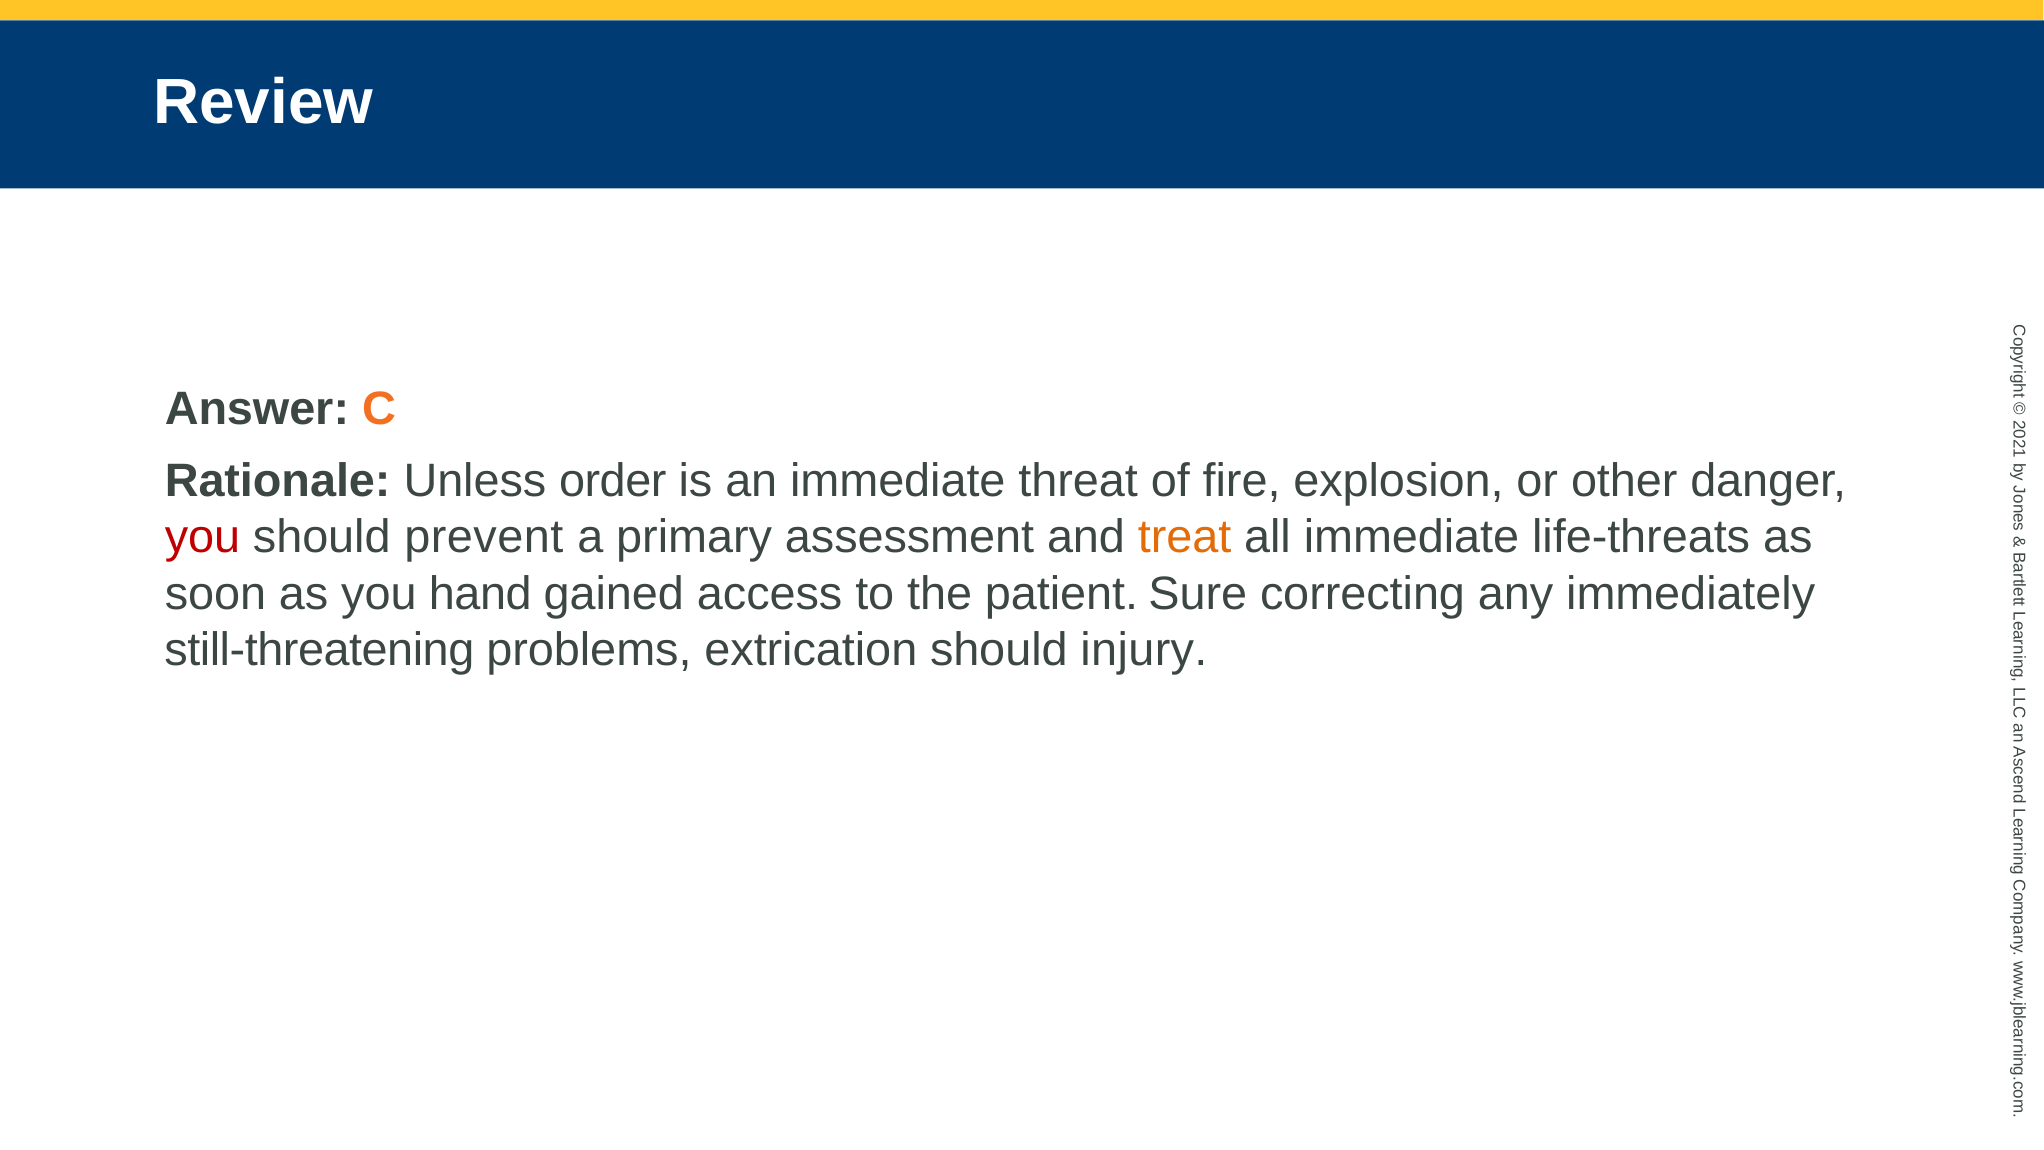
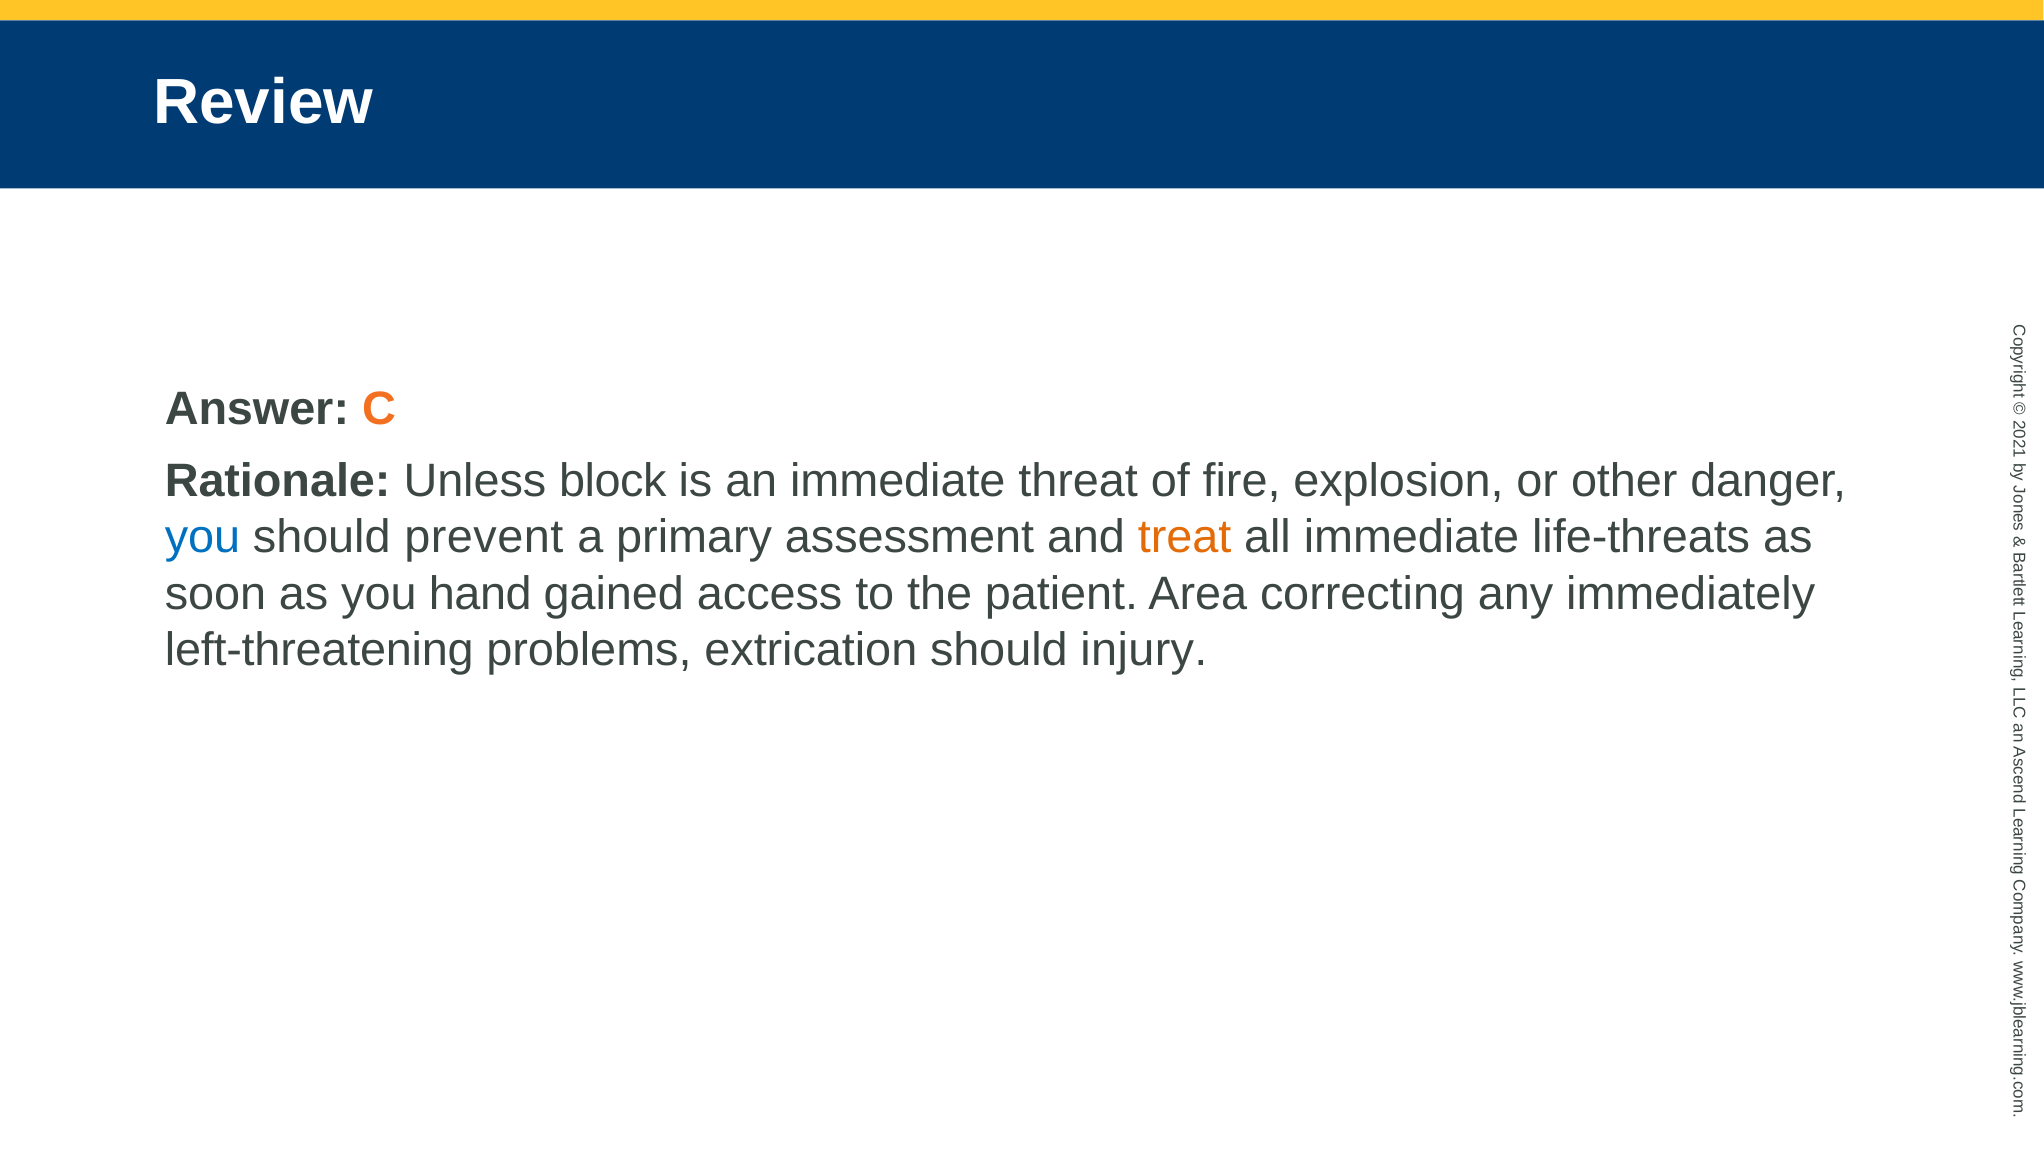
order: order -> block
you at (203, 537) colour: red -> blue
Sure: Sure -> Area
still-threatening: still-threatening -> left-threatening
